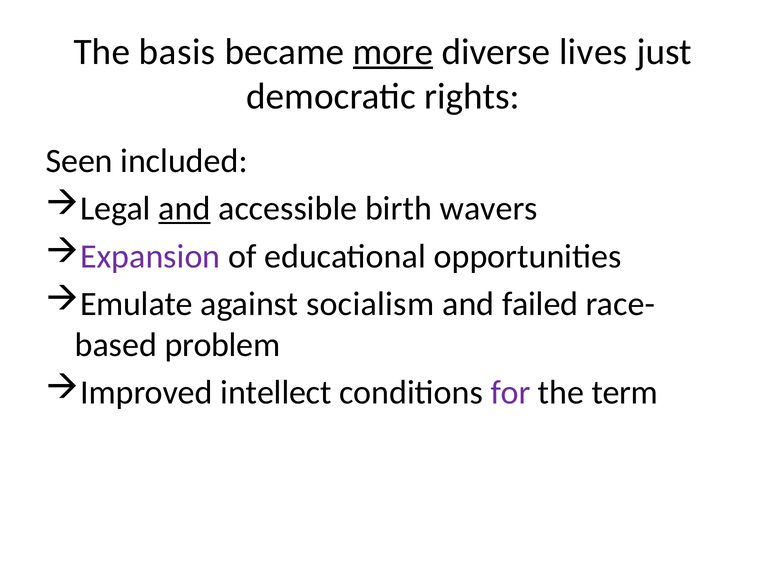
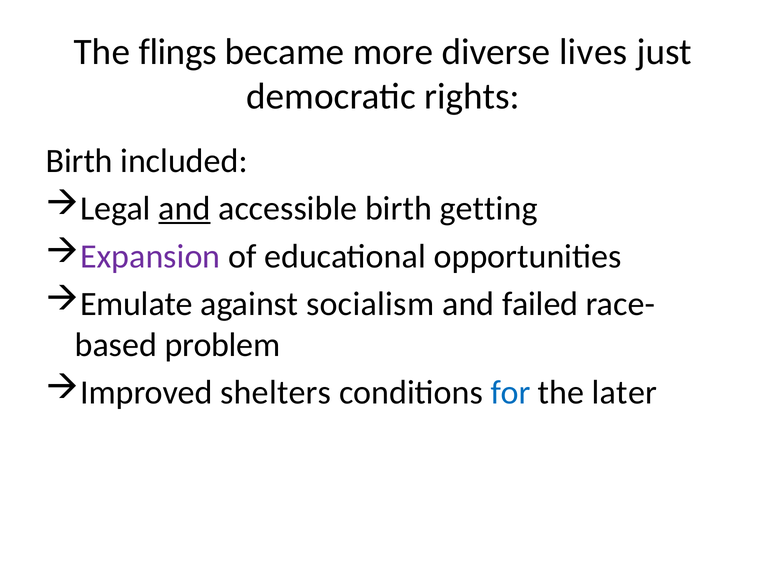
basis: basis -> flings
more underline: present -> none
Seen at (79, 161): Seen -> Birth
wavers: wavers -> getting
intellect: intellect -> shelters
for colour: purple -> blue
term: term -> later
